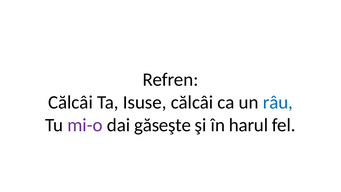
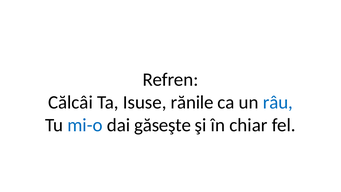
Isuse călcâi: călcâi -> rănile
mi-o colour: purple -> blue
harul: harul -> chiar
